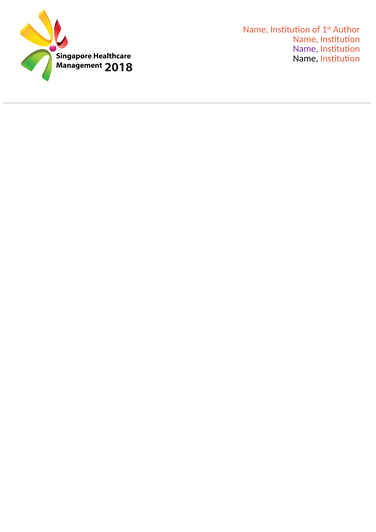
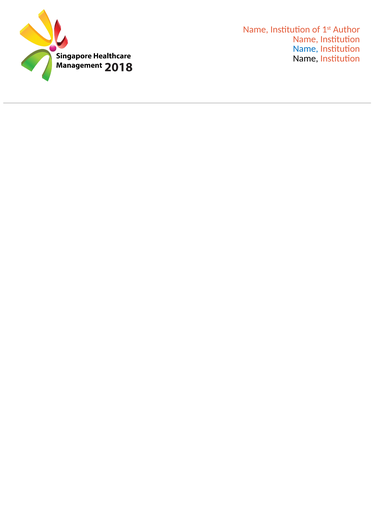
Name at (306, 49) colour: purple -> blue
